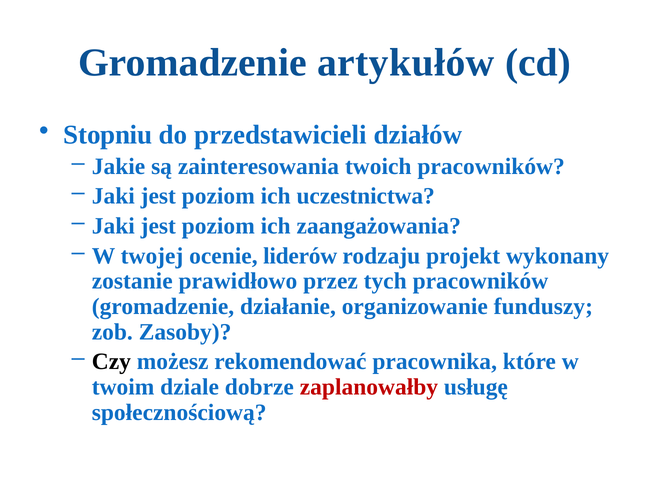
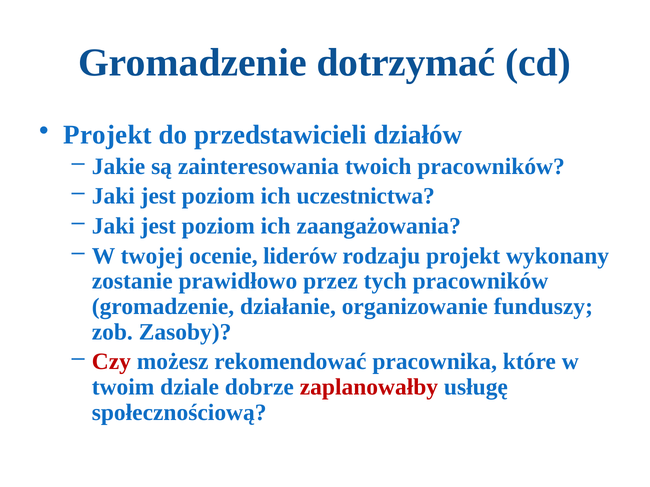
artykułów: artykułów -> dotrzymać
Stopniu at (108, 135): Stopniu -> Projekt
Czy colour: black -> red
